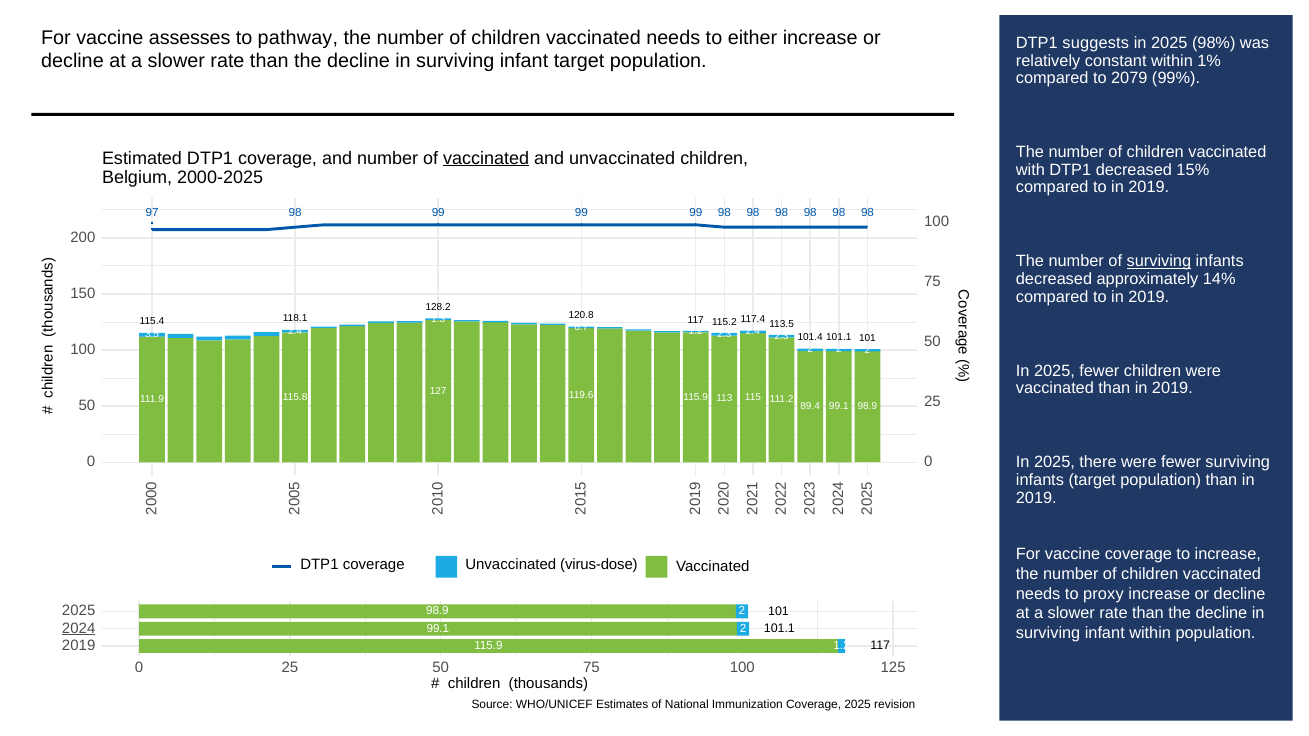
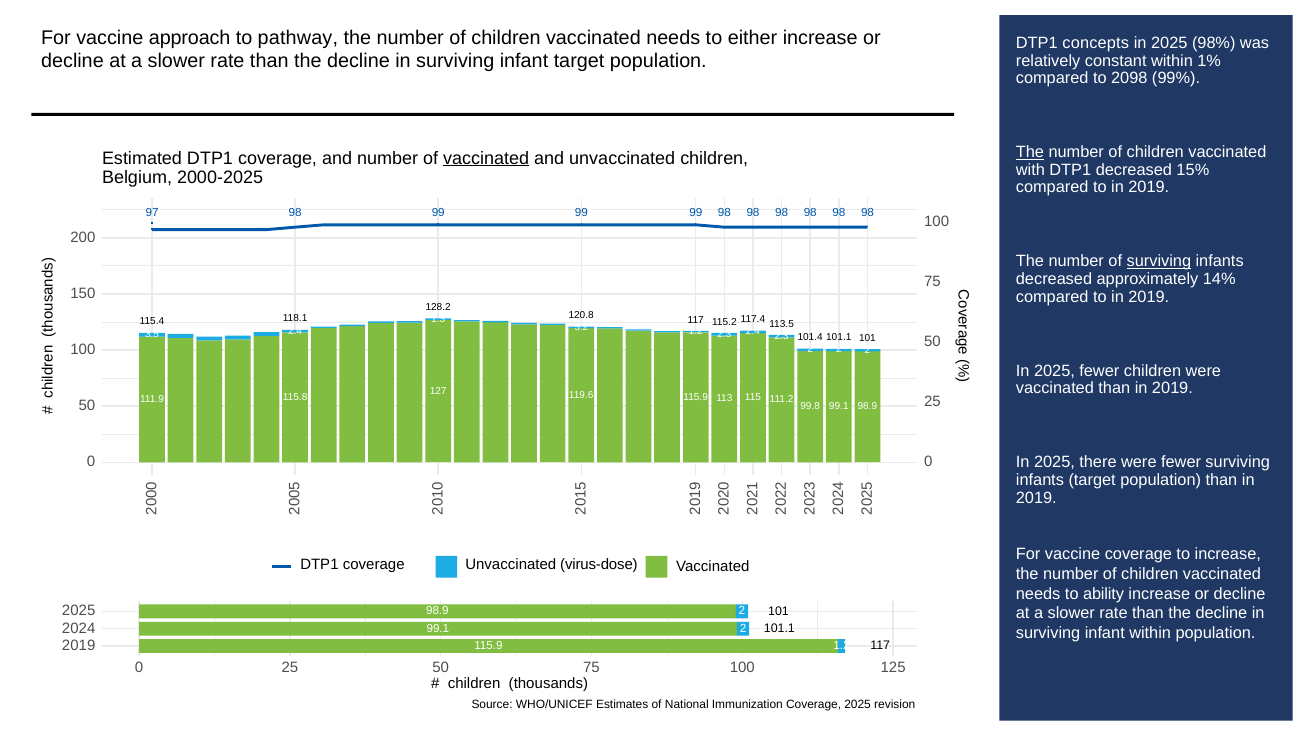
assesses: assesses -> approach
suggests: suggests -> concepts
2079: 2079 -> 2098
The at (1030, 152) underline: none -> present
6.7: 6.7 -> 5.2
89.4: 89.4 -> 99.8
proxy: proxy -> ability
2024 underline: present -> none
